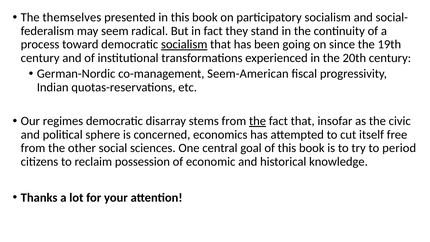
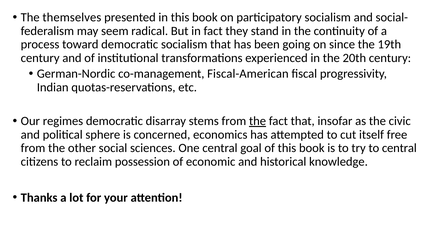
socialism at (184, 44) underline: present -> none
Seem-American: Seem-American -> Fiscal-American
to period: period -> central
